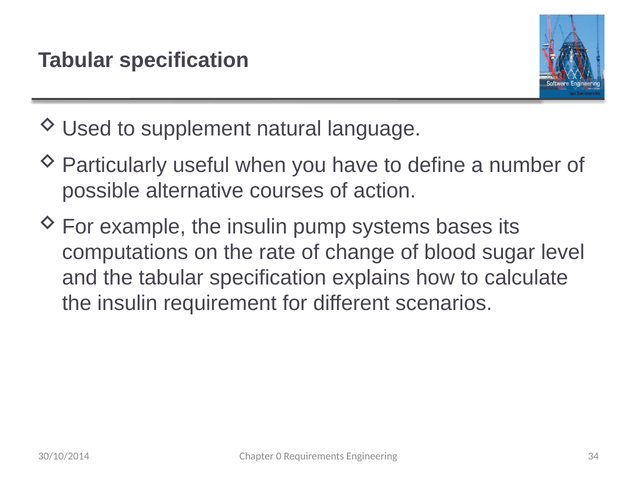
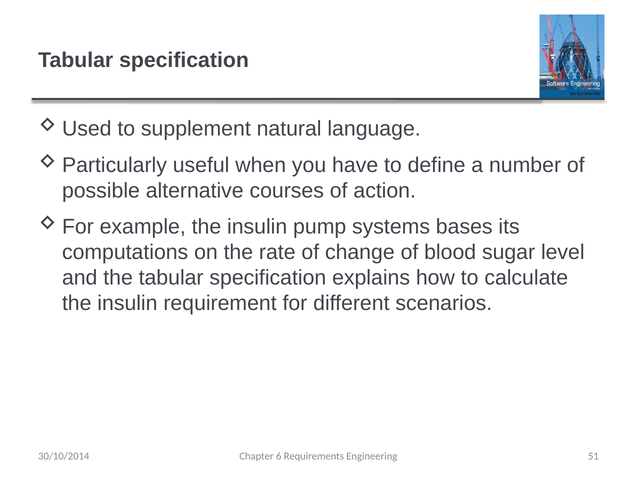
0: 0 -> 6
34: 34 -> 51
